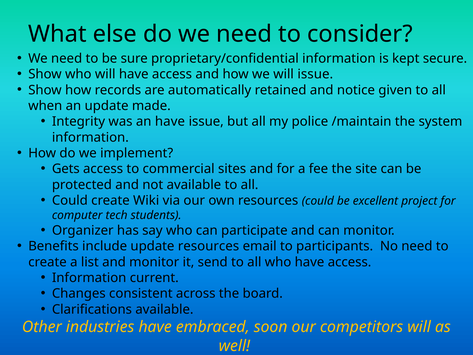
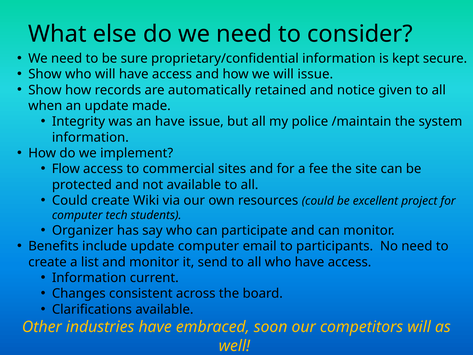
Gets: Gets -> Flow
update resources: resources -> computer
